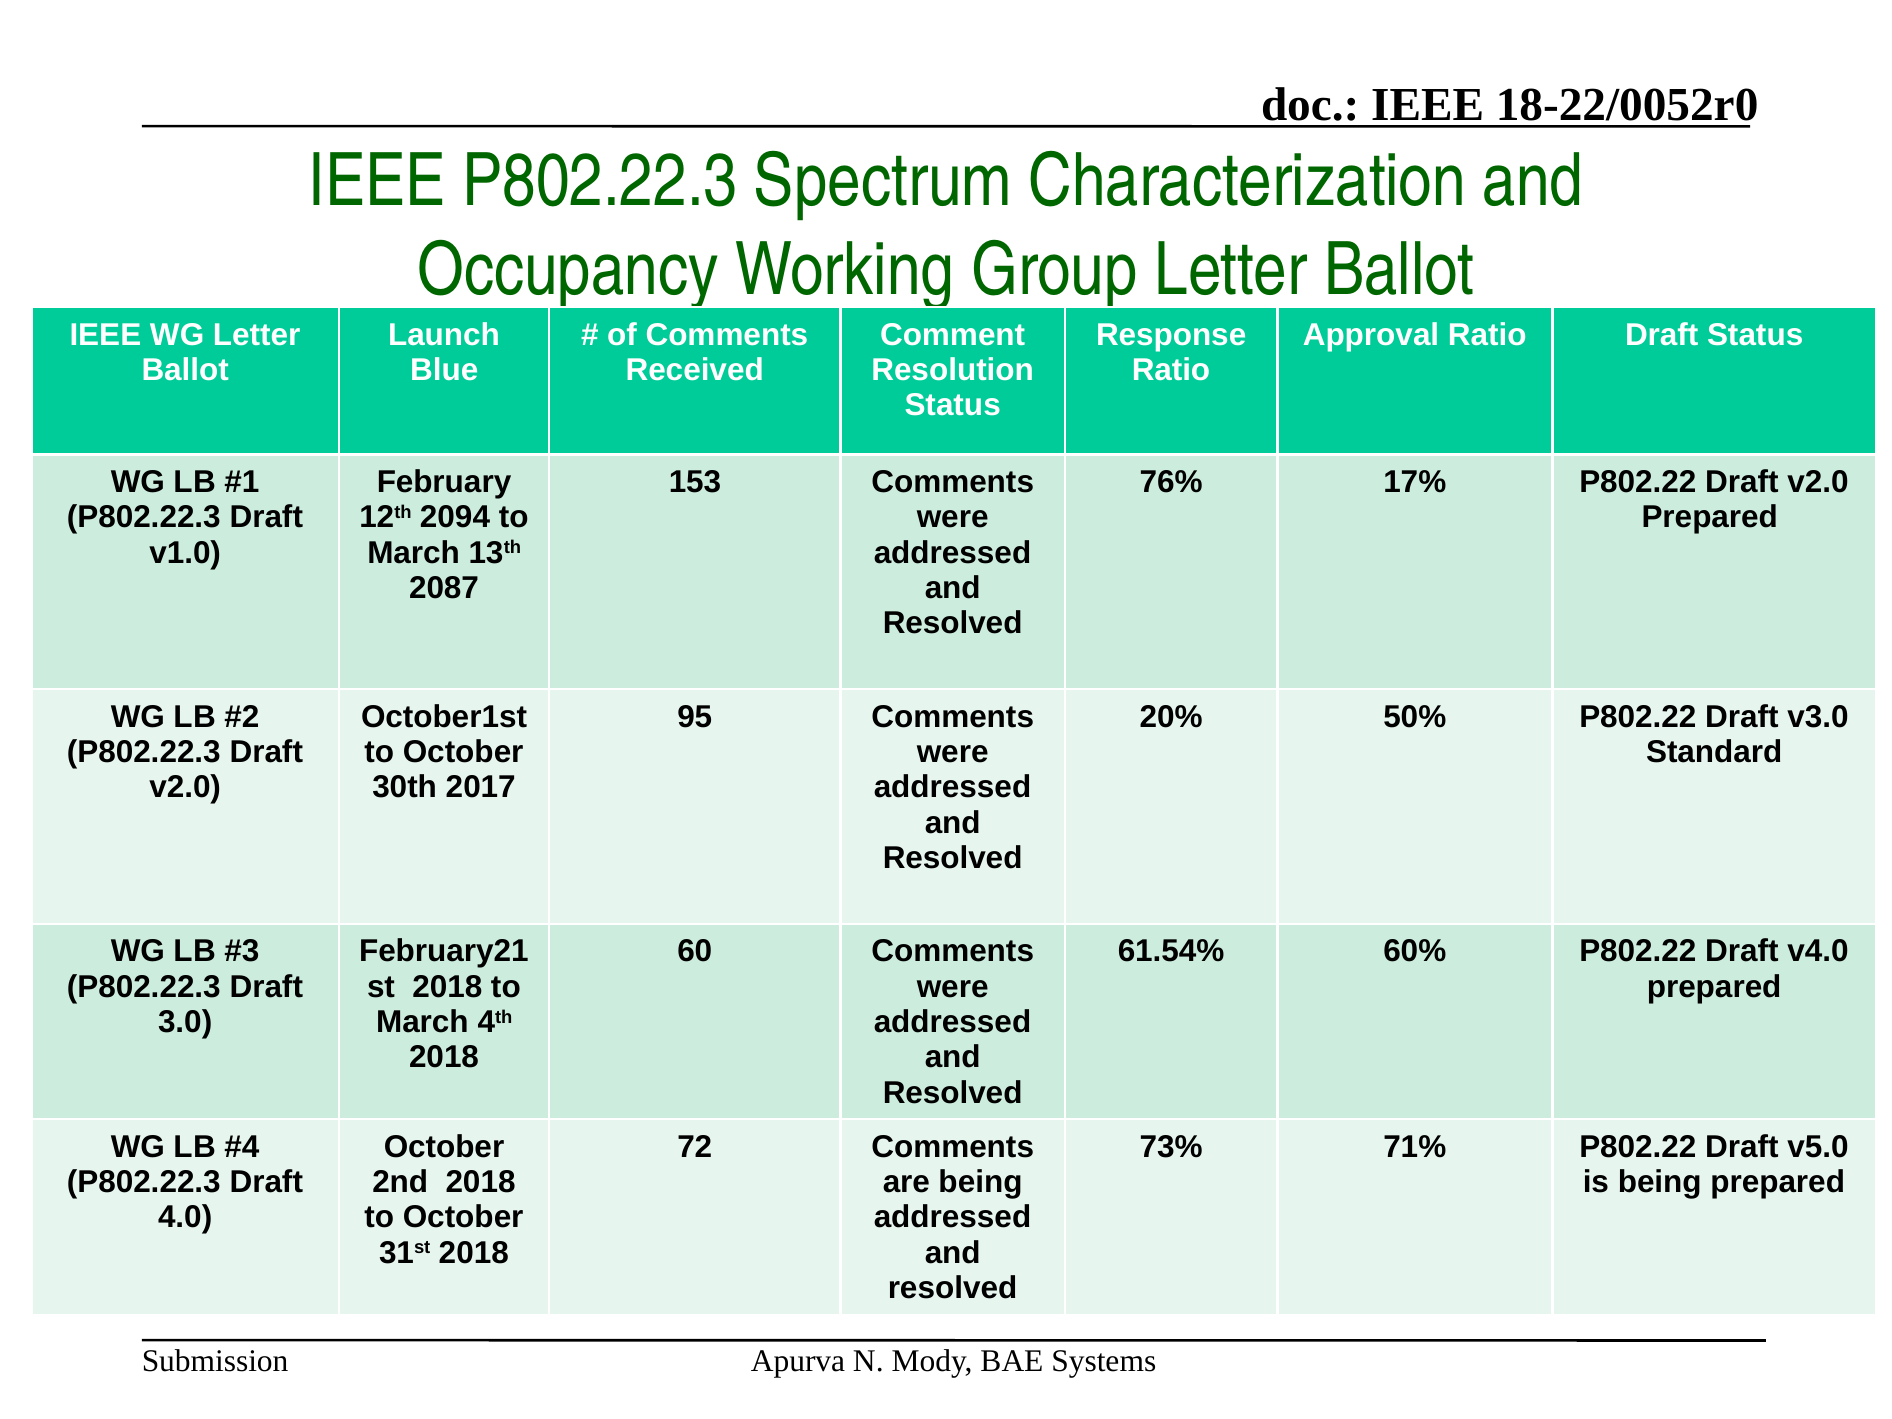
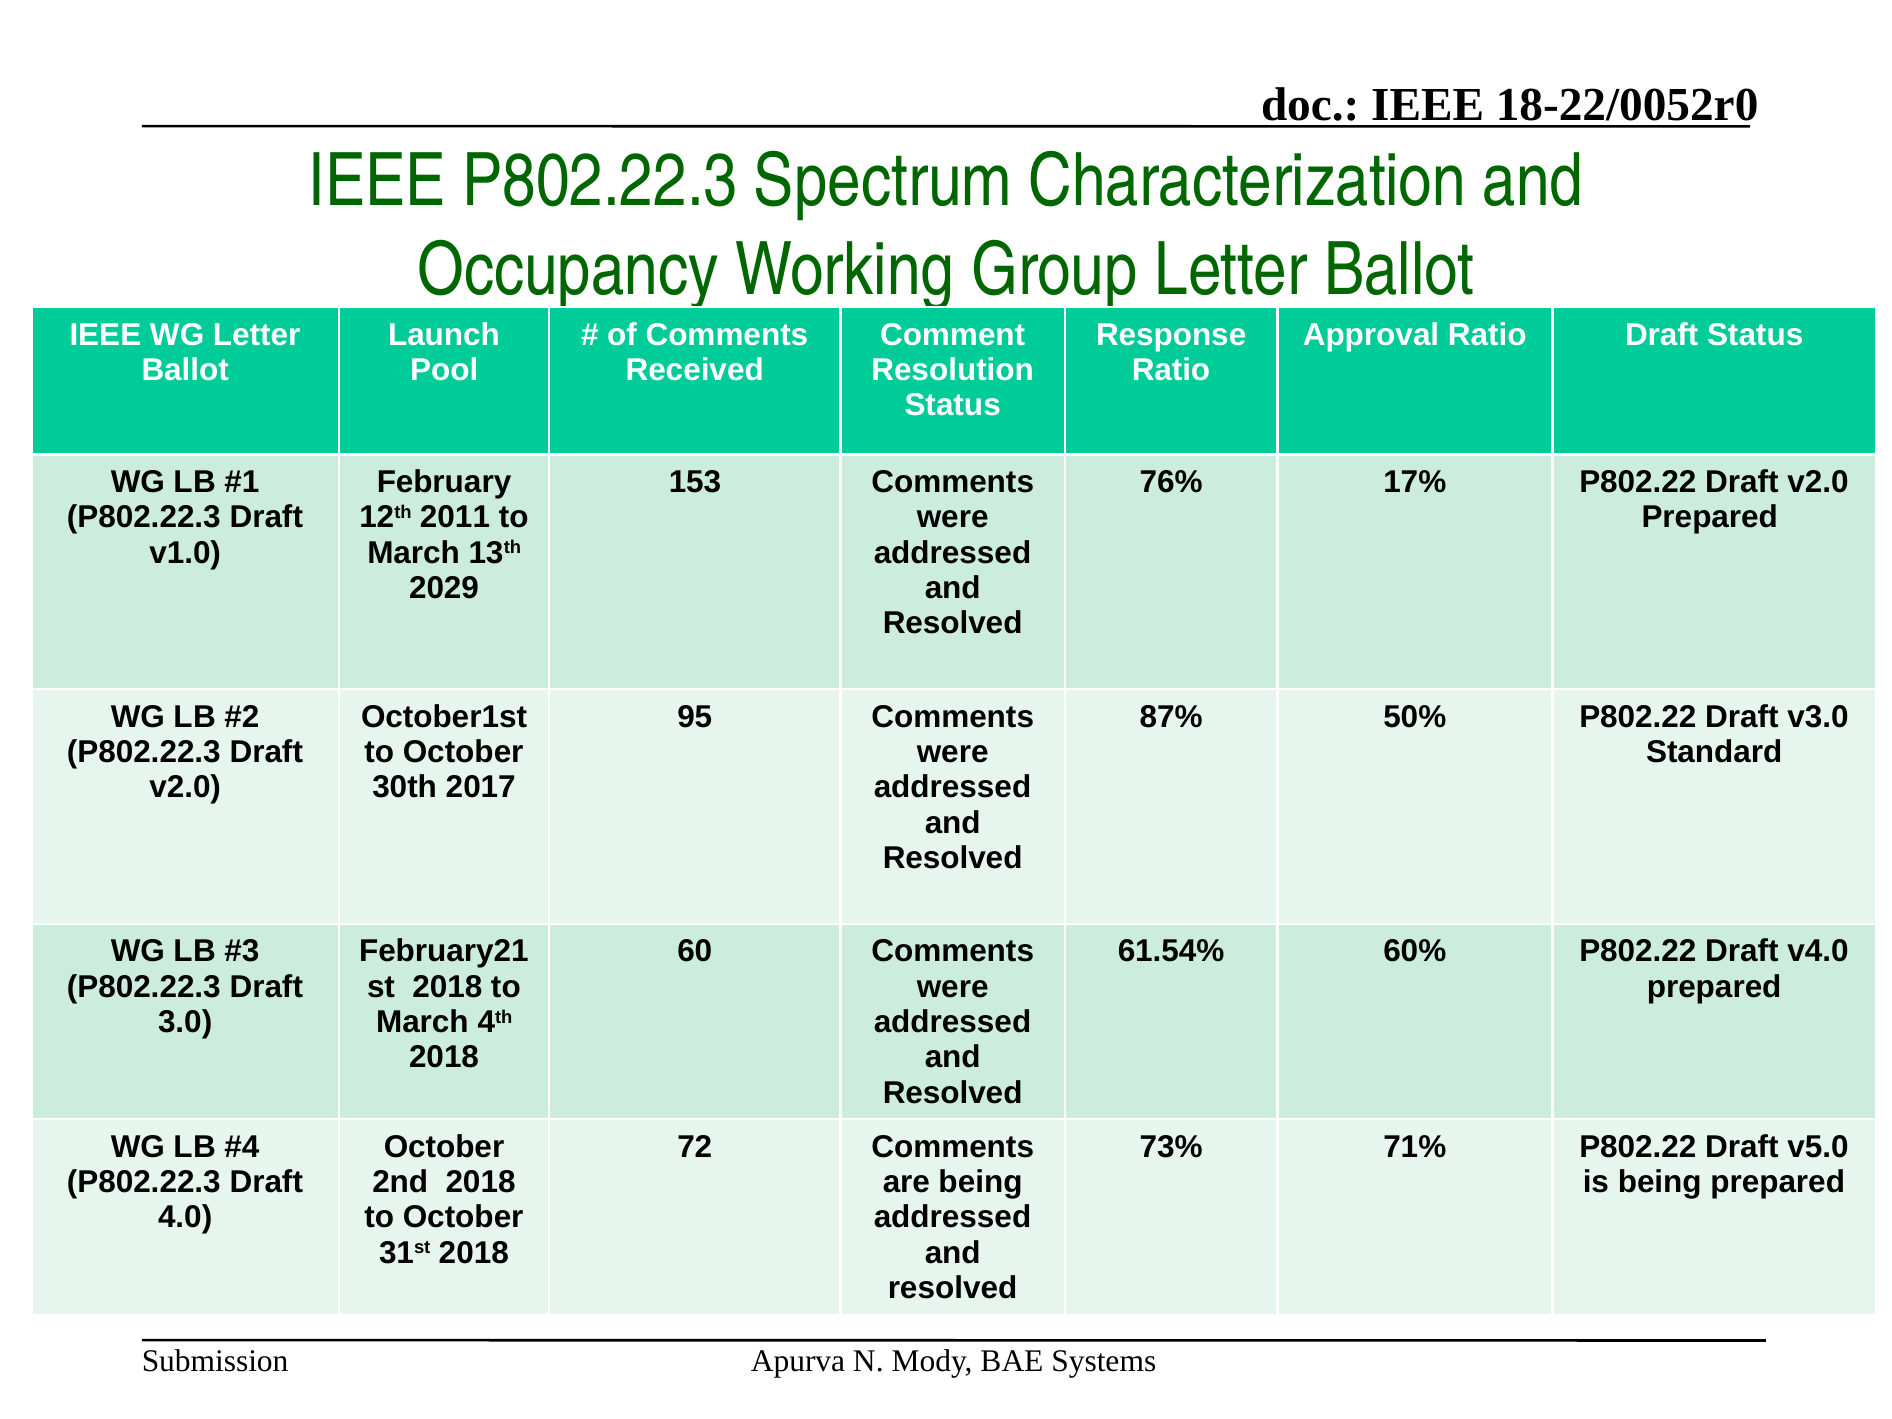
Blue: Blue -> Pool
2094: 2094 -> 2011
2087: 2087 -> 2029
20%: 20% -> 87%
